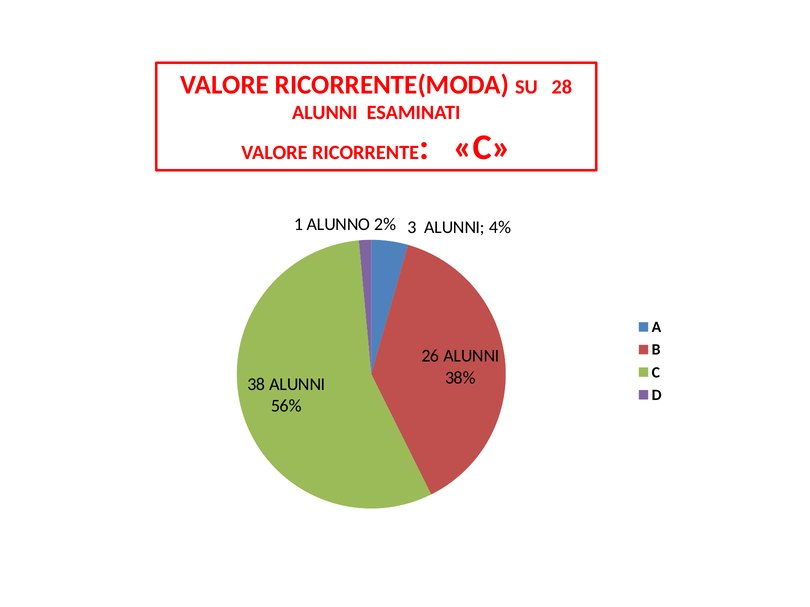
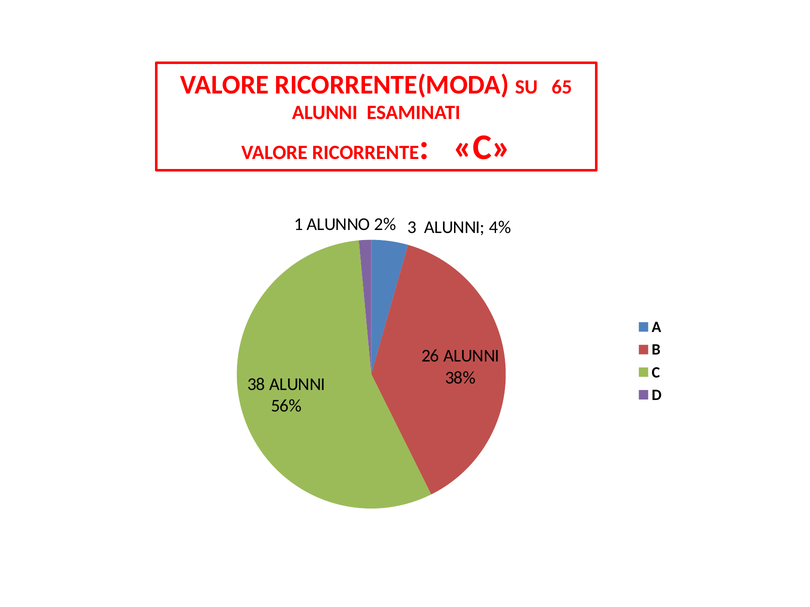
28: 28 -> 65
